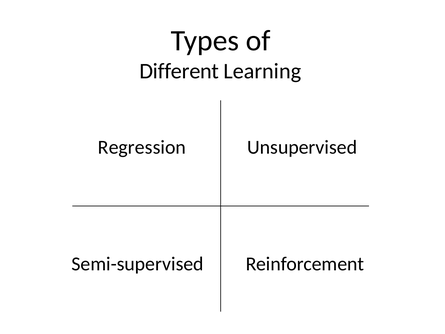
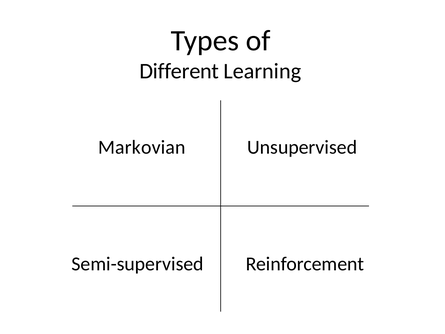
Regression: Regression -> Markovian
